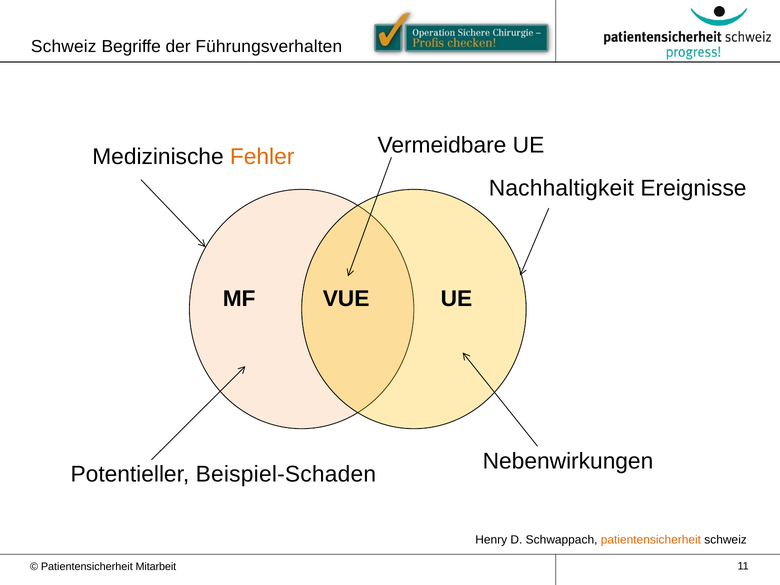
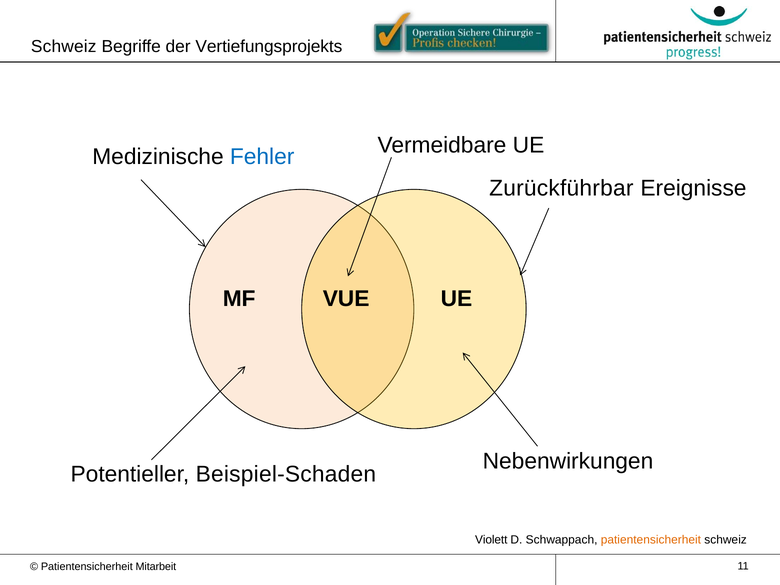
Führungsverhalten: Führungsverhalten -> Vertiefungsprojekts
Fehler colour: orange -> blue
Nachhaltigkeit: Nachhaltigkeit -> Zurückführbar
Henry: Henry -> Violett
